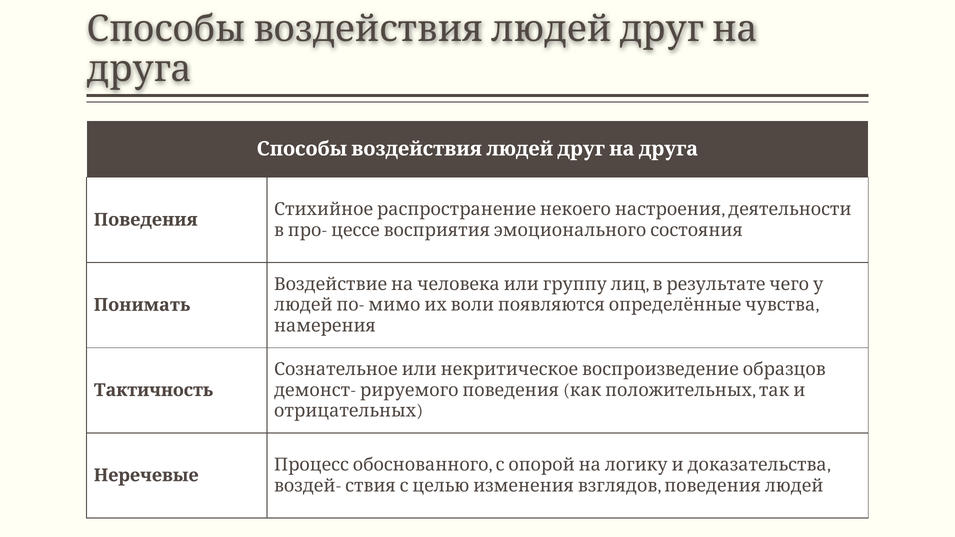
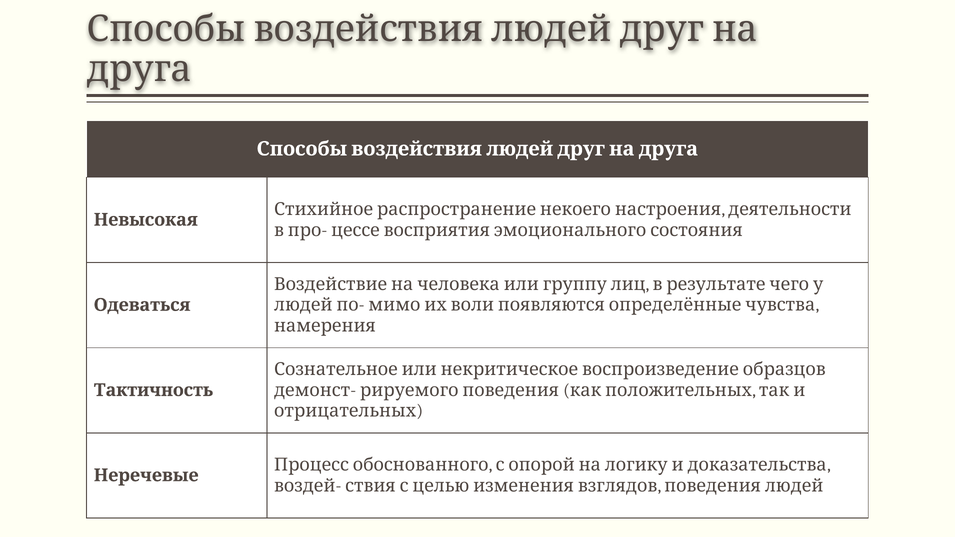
Поведения: Поведения -> Невысокая
Понимать: Понимать -> Одеваться
